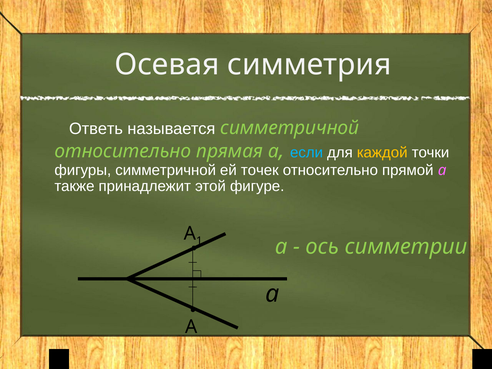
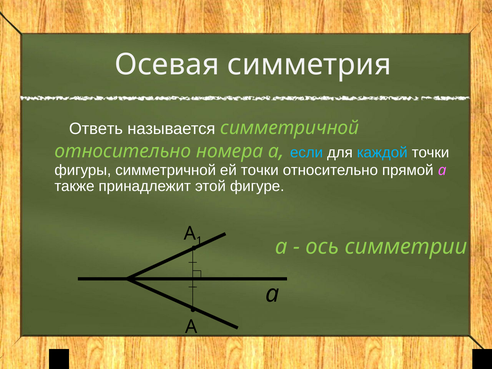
прямая: прямая -> номера
каждой colour: yellow -> light blue
ей точек: точек -> точки
